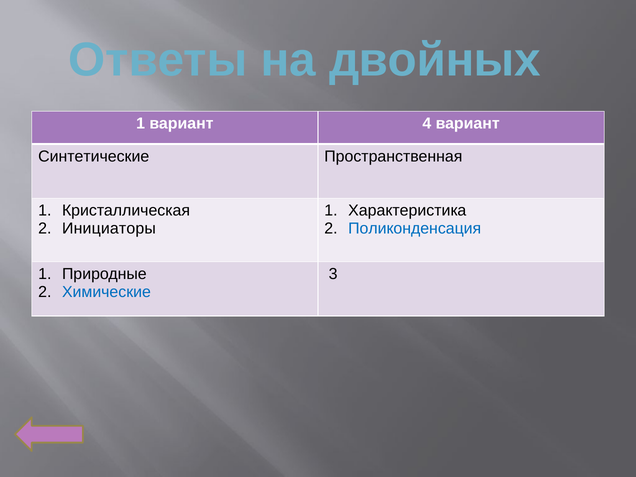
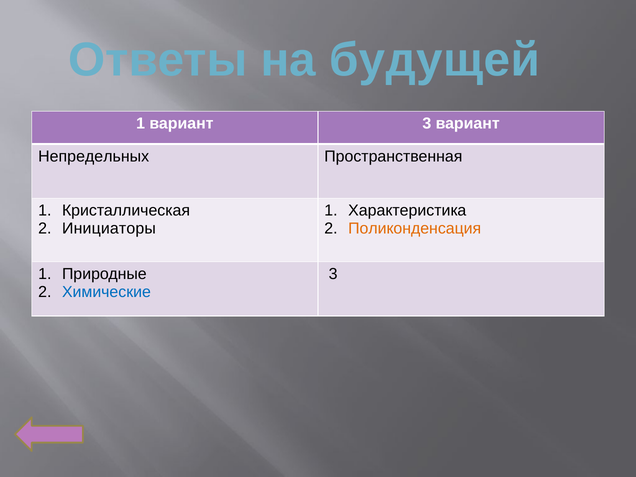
двойных: двойных -> будущей
вариант 4: 4 -> 3
Синтетические: Синтетические -> Непредельных
Поликонденсация colour: blue -> orange
